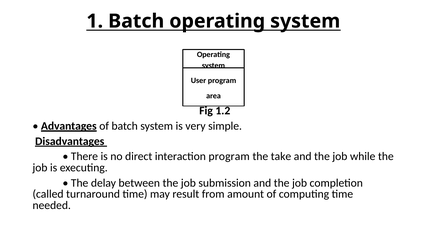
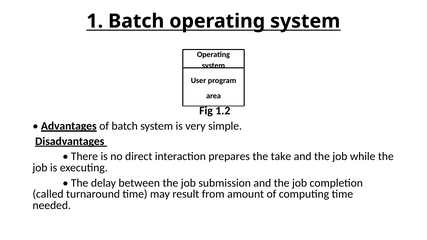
interaction program: program -> prepares
